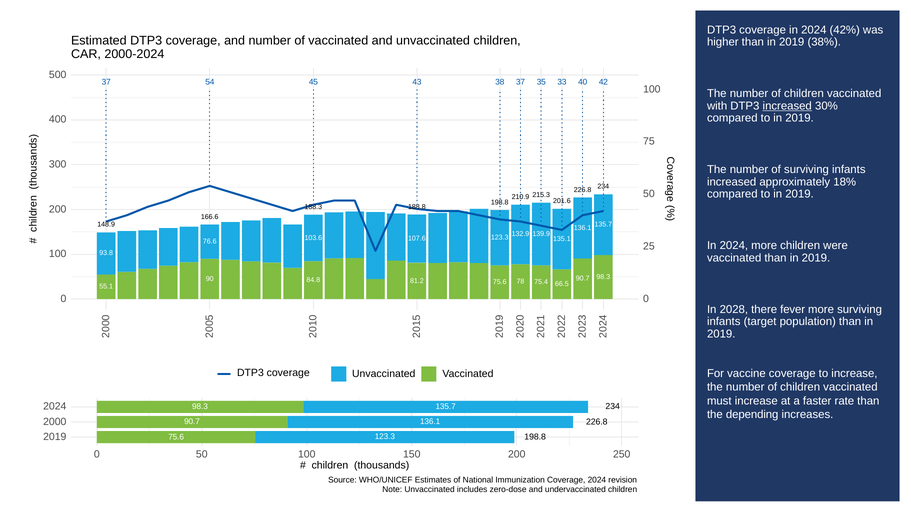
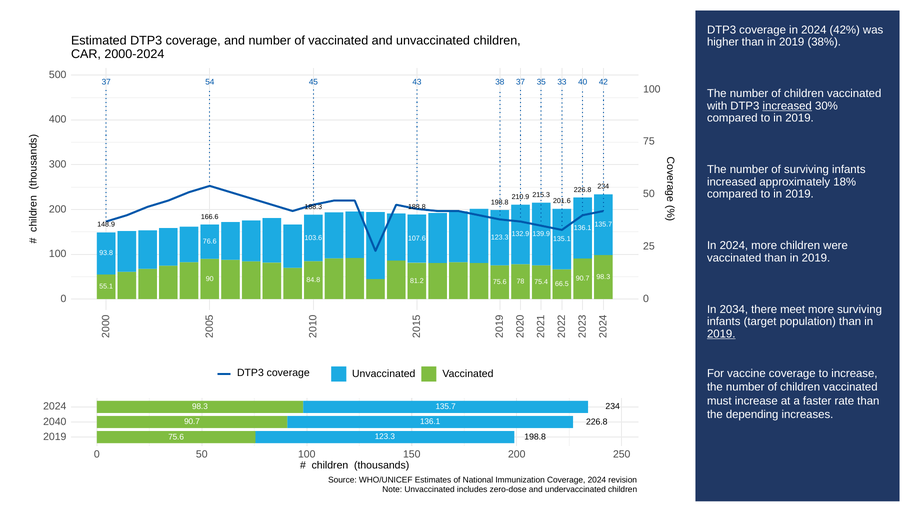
2028: 2028 -> 2034
fever: fever -> meet
2019 at (721, 334) underline: none -> present
2000: 2000 -> 2040
